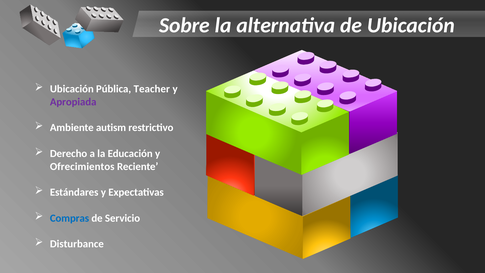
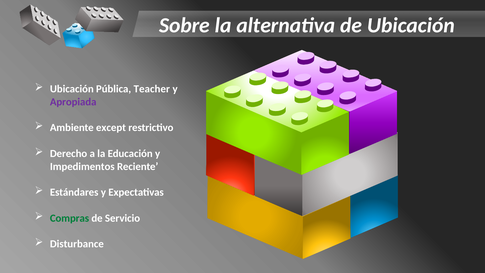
autism: autism -> except
Ofrecimientos: Ofrecimientos -> Impedimentos
Compras colour: blue -> green
